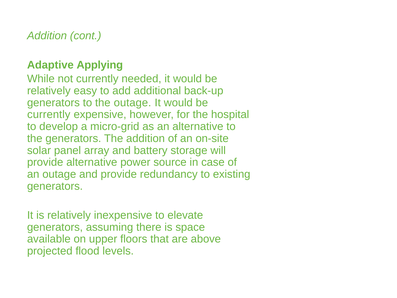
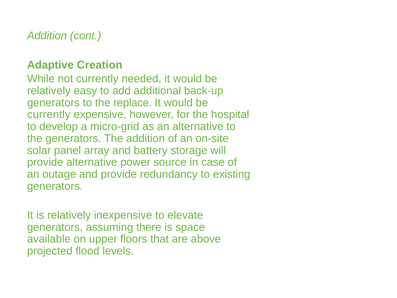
Applying: Applying -> Creation
the outage: outage -> replace
